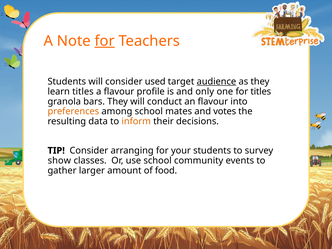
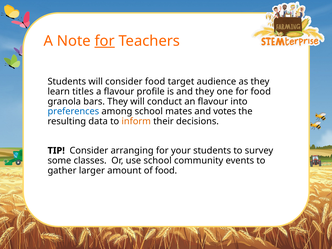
consider used: used -> food
audience underline: present -> none
and only: only -> they
for titles: titles -> food
preferences colour: orange -> blue
show: show -> some
